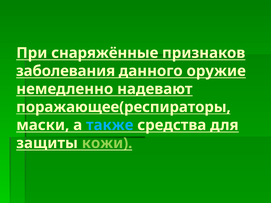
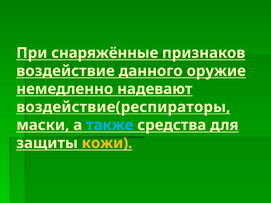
заболевания: заболевания -> воздействие
поражающее(респираторы: поражающее(респираторы -> воздействие(респираторы
кожи colour: light green -> yellow
